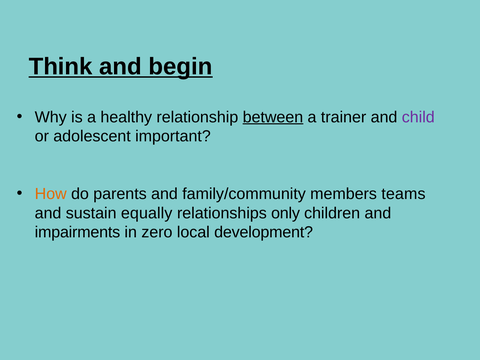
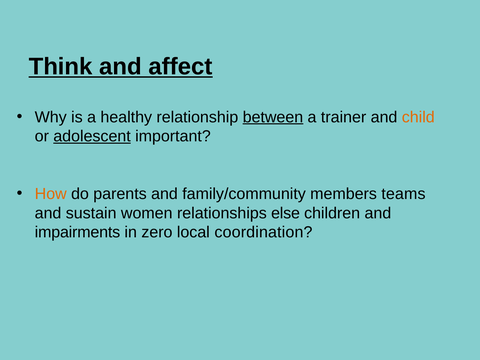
begin: begin -> affect
child colour: purple -> orange
adolescent underline: none -> present
equally: equally -> women
only: only -> else
development: development -> coordination
